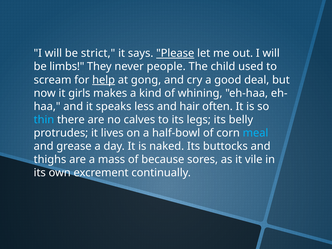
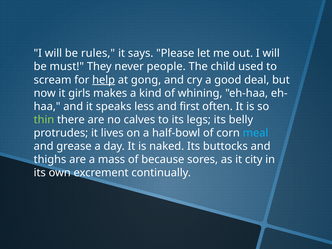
strict: strict -> rules
Please underline: present -> none
limbs: limbs -> must
hair: hair -> first
thin colour: light blue -> light green
vile: vile -> city
